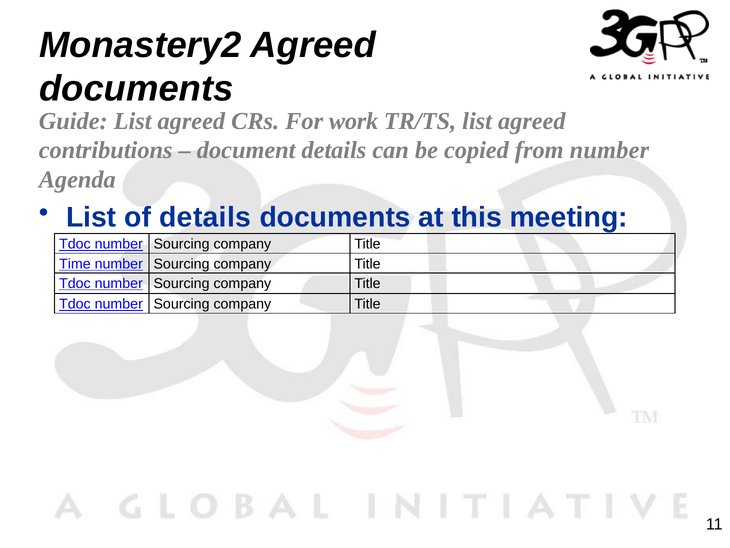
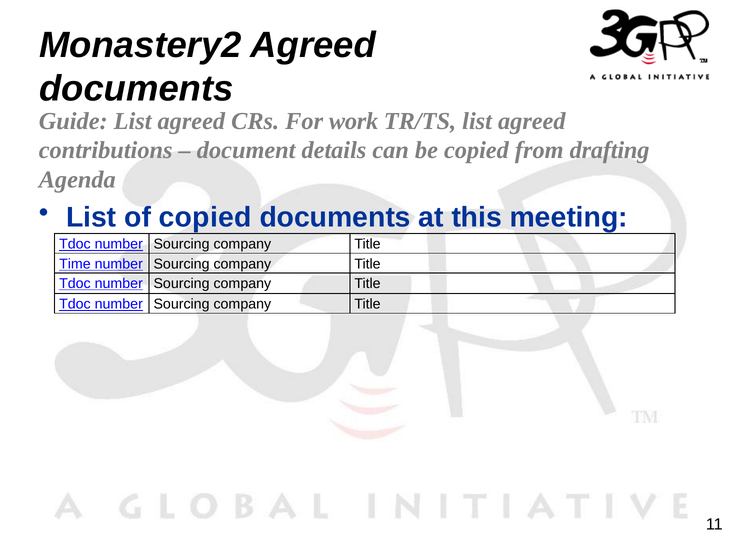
from number: number -> drafting
of details: details -> copied
